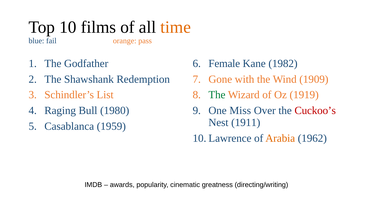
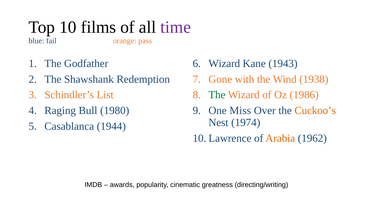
time colour: orange -> purple
Female at (224, 63): Female -> Wizard
1982: 1982 -> 1943
1909: 1909 -> 1938
1919: 1919 -> 1986
Cuckoo’s colour: red -> orange
1911: 1911 -> 1974
1959: 1959 -> 1944
